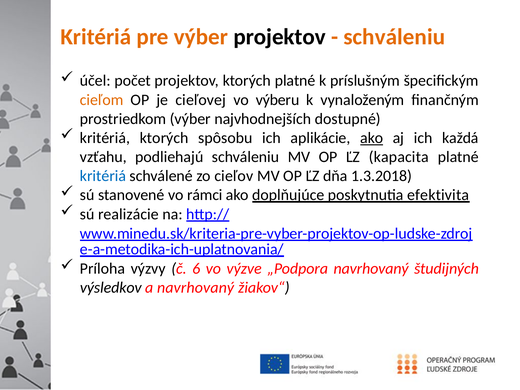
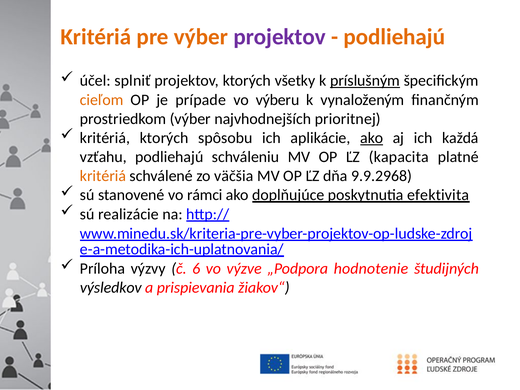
projektov at (280, 37) colour: black -> purple
schváleniu at (394, 37): schváleniu -> podliehajú
počet: počet -> splniť
ktorých platné: platné -> všetky
príslušným underline: none -> present
cieľovej: cieľovej -> prípade
dostupné: dostupné -> prioritnej
kritériá at (103, 176) colour: blue -> orange
cieľov: cieľov -> väčšia
1.3.2018: 1.3.2018 -> 9.9.2968
„Podpora navrhovaný: navrhovaný -> hodnotenie
a navrhovaný: navrhovaný -> prispievania
